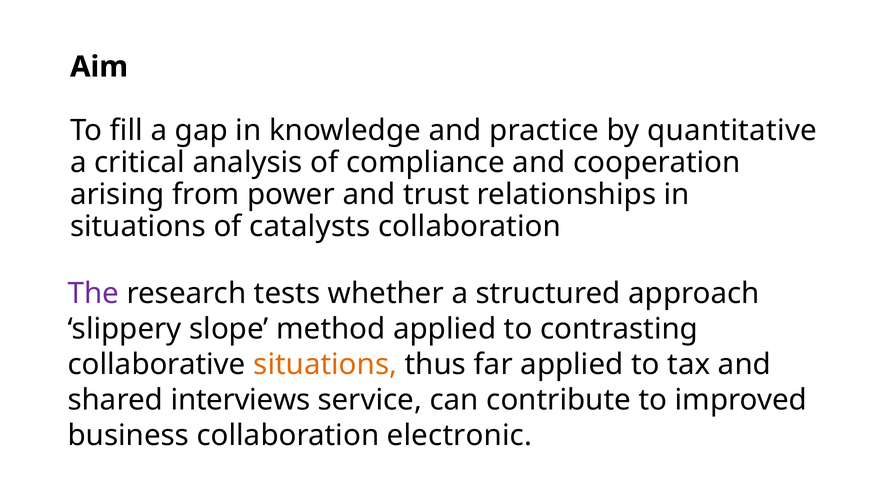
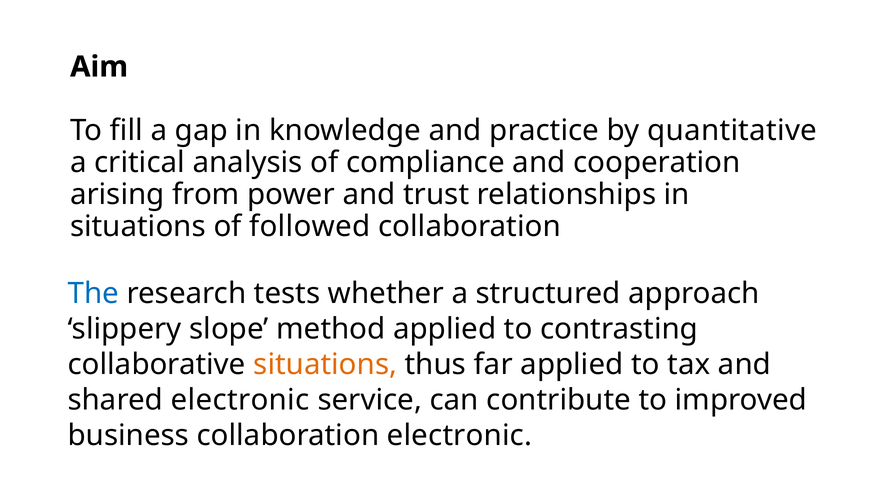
catalysts: catalysts -> followed
The colour: purple -> blue
shared interviews: interviews -> electronic
